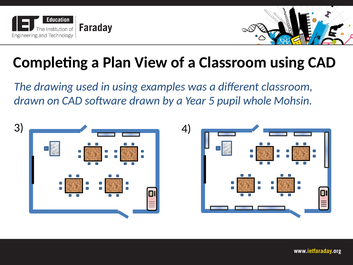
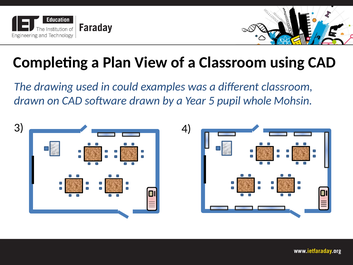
in using: using -> could
